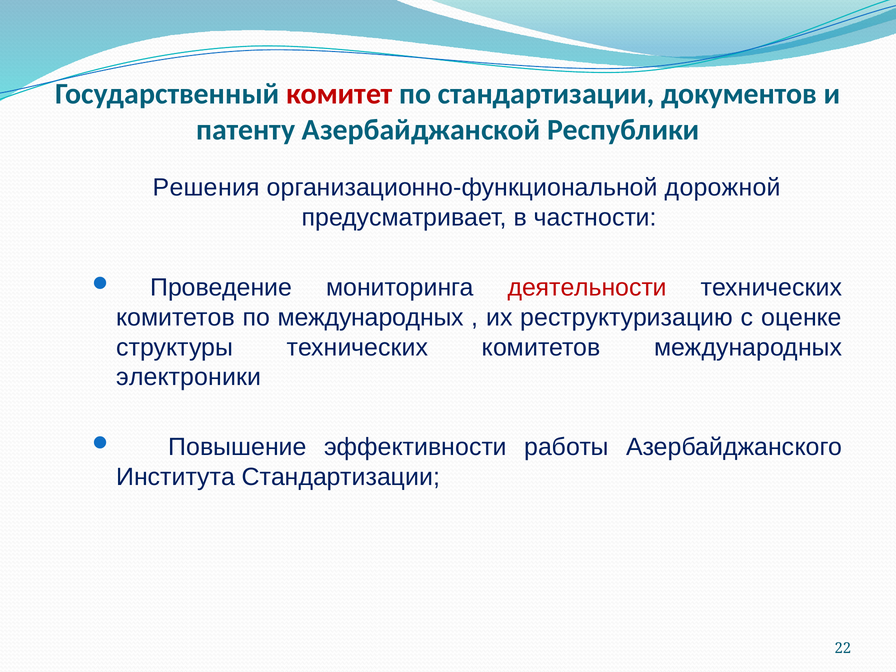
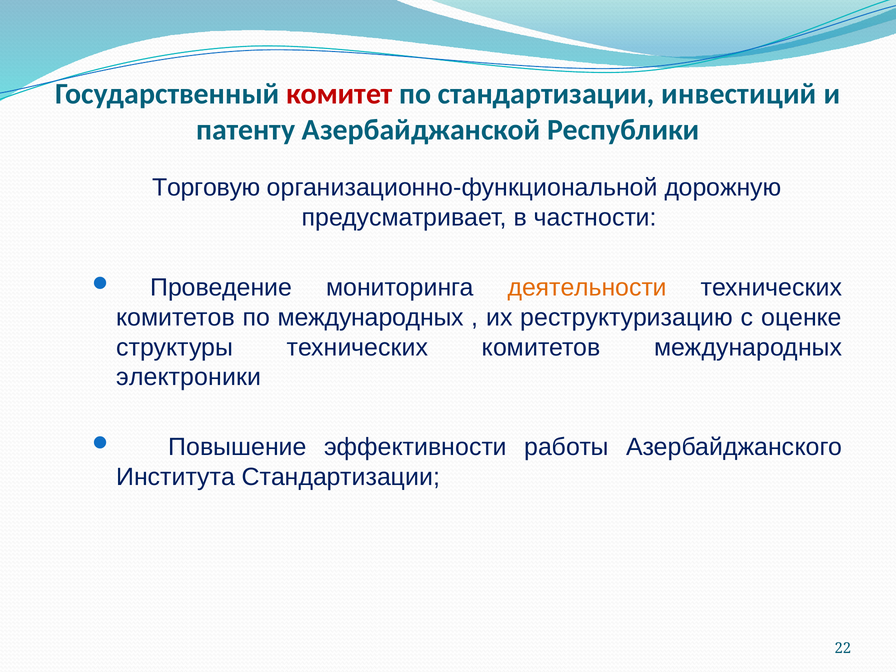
документов: документов -> инвестиций
Решения: Решения -> Торговую
дорожной: дорожной -> дорожную
деятельности colour: red -> orange
